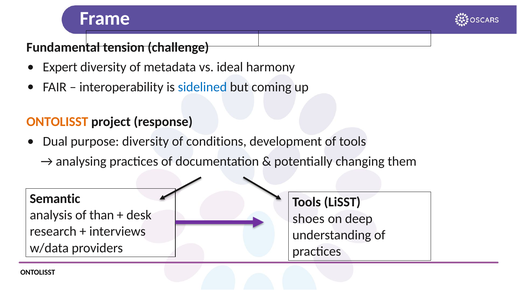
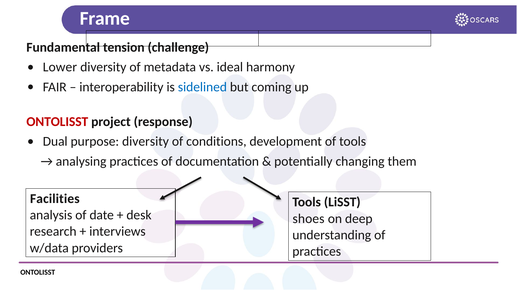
Expert: Expert -> Lower
ONTOLISST at (57, 121) colour: orange -> red
Semantic: Semantic -> Facilities
than: than -> date
